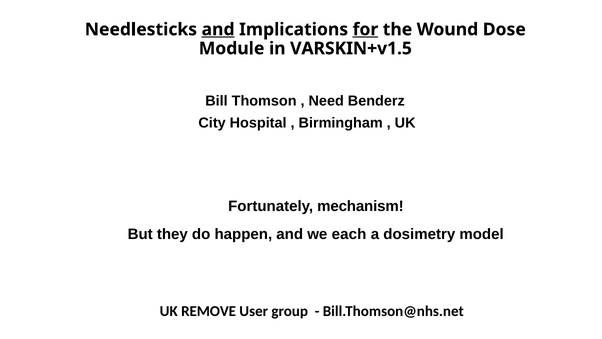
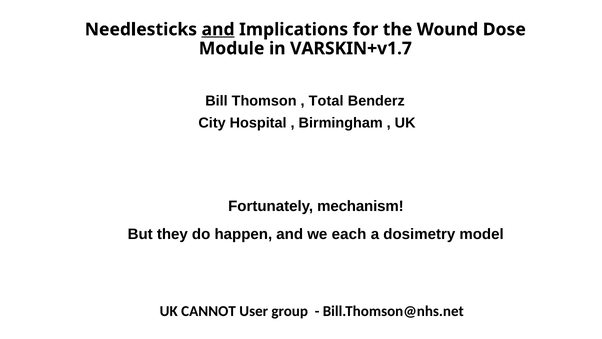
for underline: present -> none
VARSKIN+v1.5: VARSKIN+v1.5 -> VARSKIN+v1.7
Need: Need -> Total
REMOVE: REMOVE -> CANNOT
